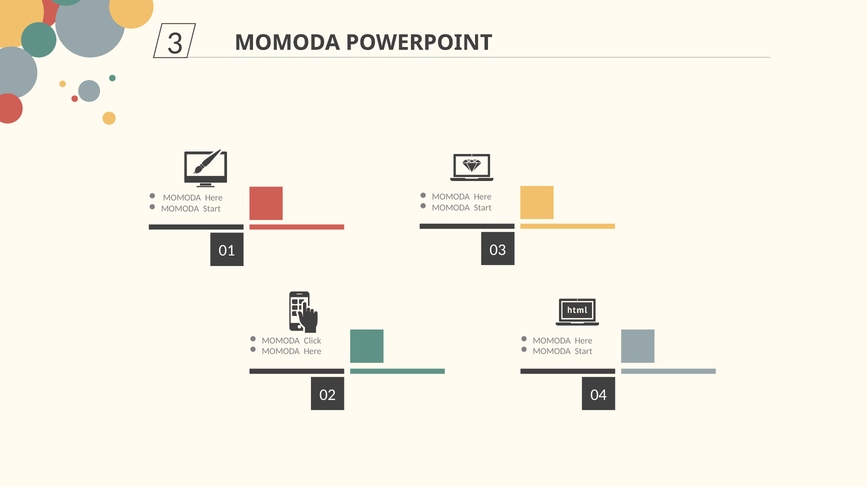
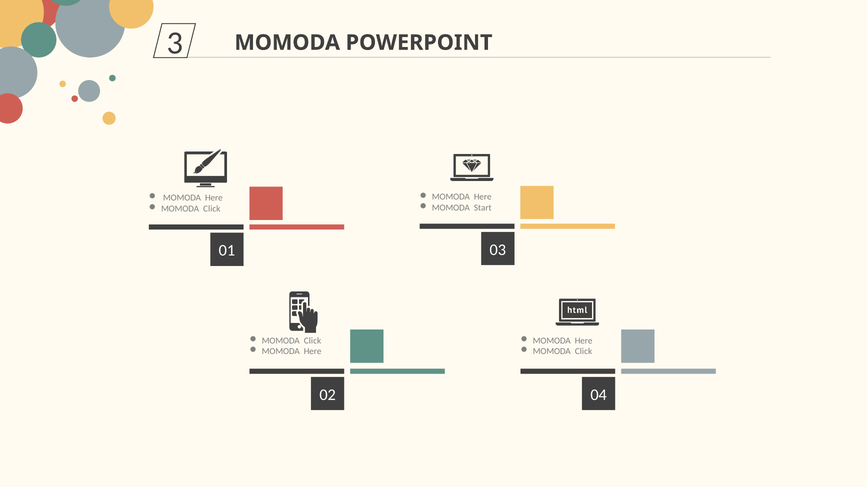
Start at (212, 209): Start -> Click
Start at (584, 352): Start -> Click
